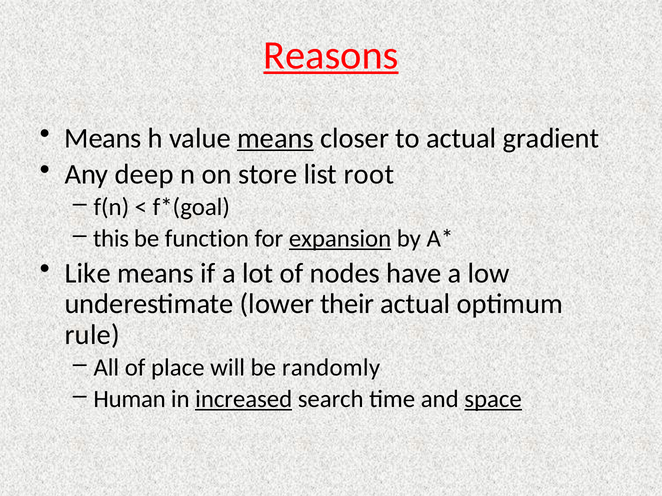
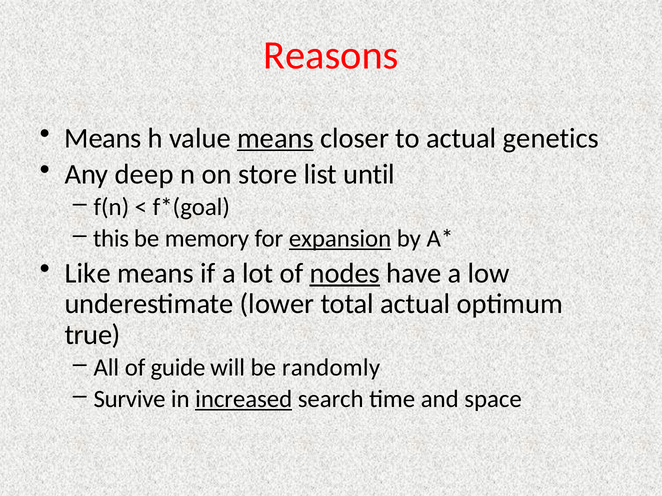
Reasons underline: present -> none
gradient: gradient -> genetics
root: root -> until
function: function -> memory
nodes underline: none -> present
their: their -> total
rule: rule -> true
place: place -> guide
Human: Human -> Survive
space underline: present -> none
